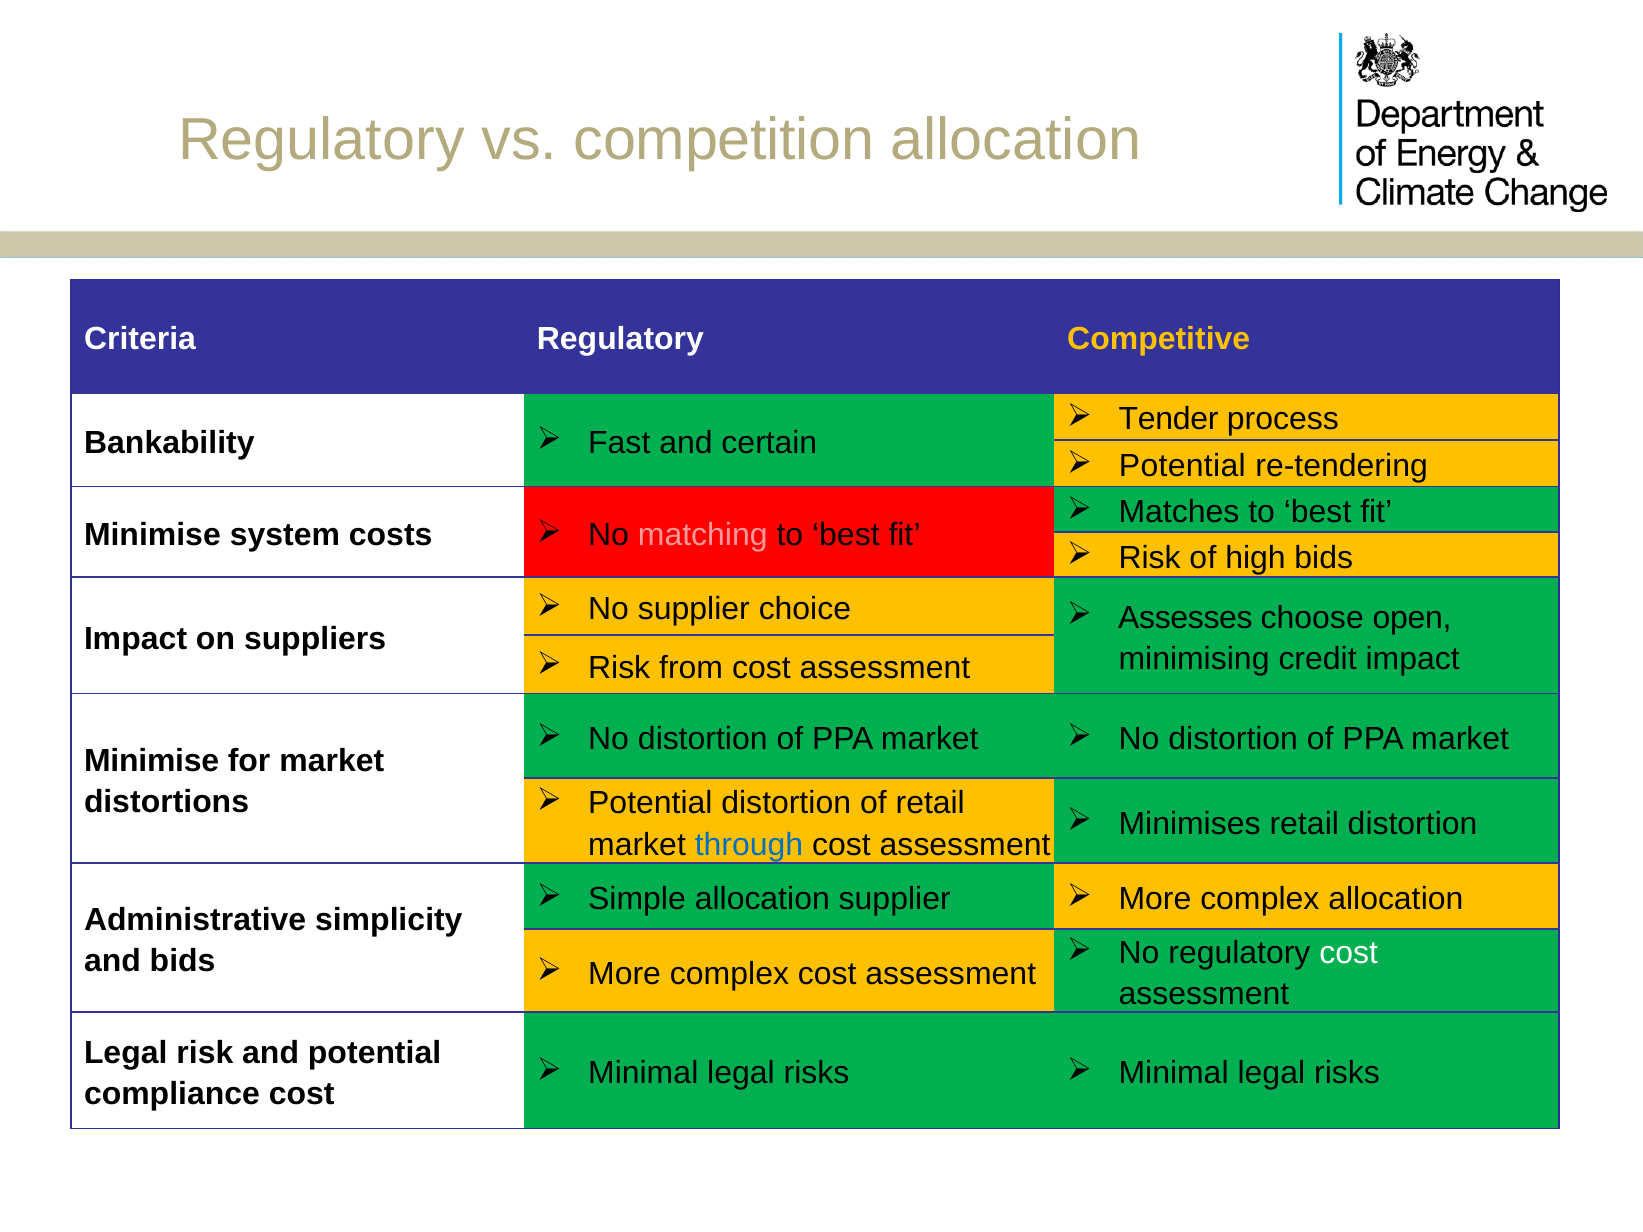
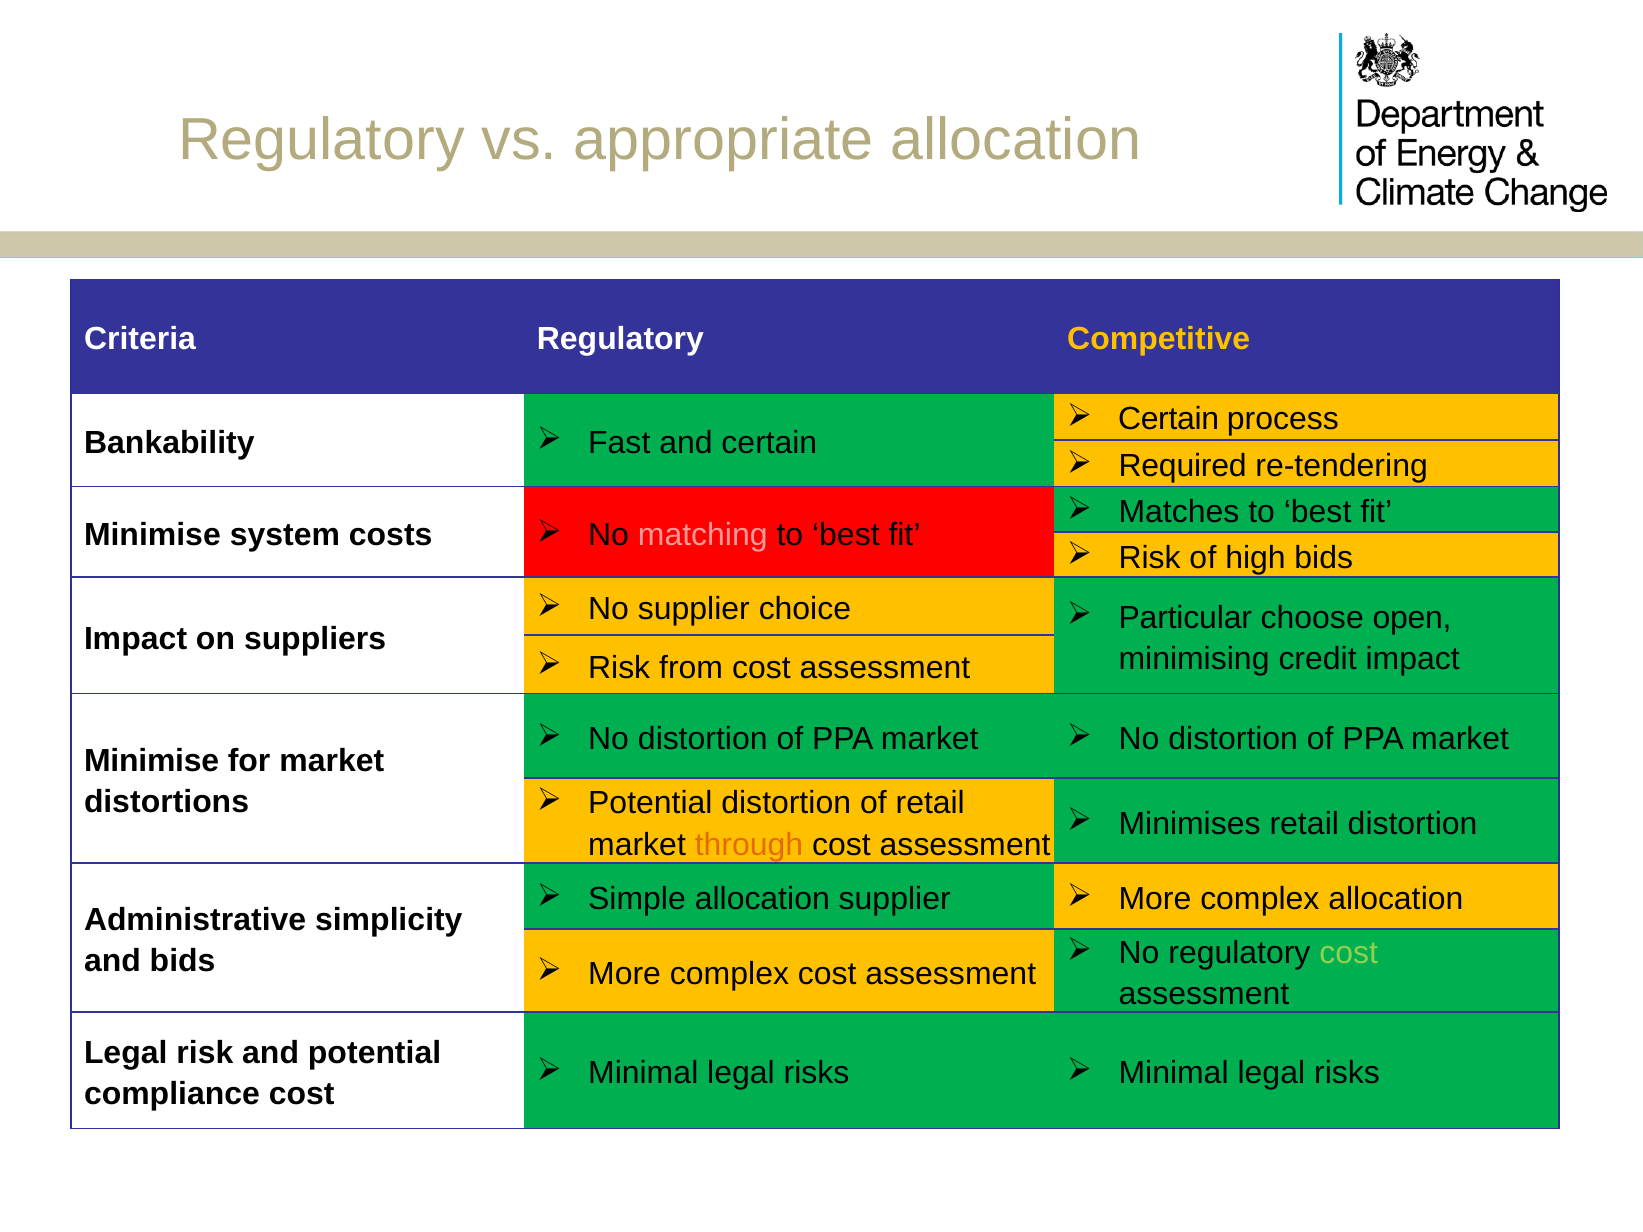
competition: competition -> appropriate
Tender at (1169, 419): Tender -> Certain
Potential at (1182, 466): Potential -> Required
Assesses: Assesses -> Particular
through colour: blue -> orange
cost at (1349, 953) colour: white -> light green
